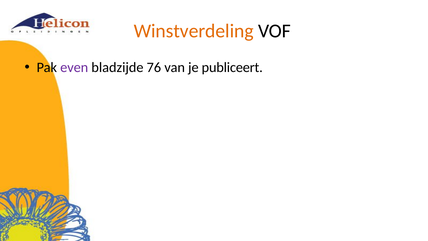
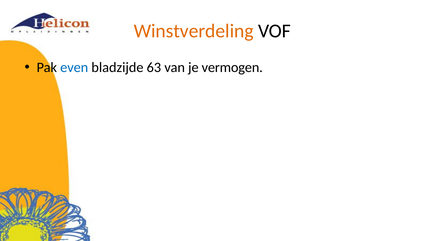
even colour: purple -> blue
76: 76 -> 63
publiceert: publiceert -> vermogen
